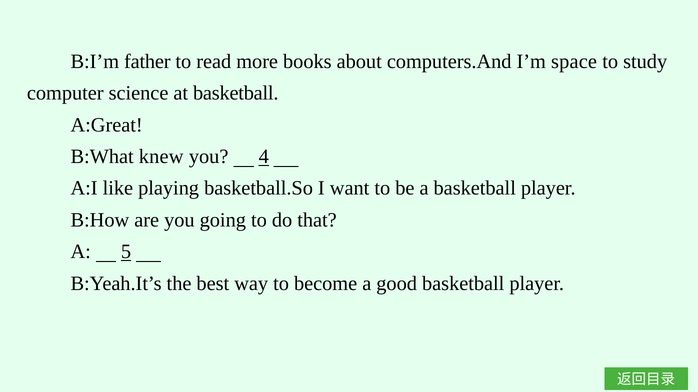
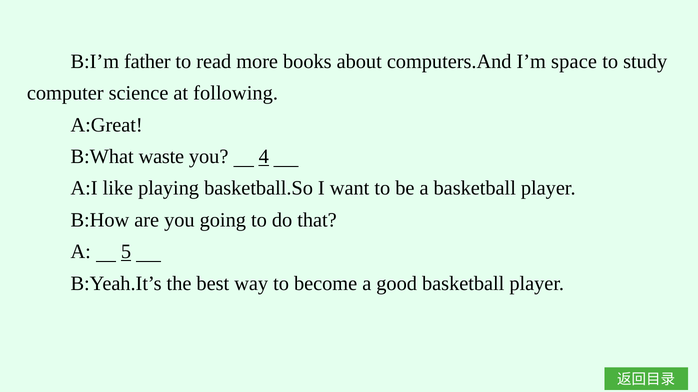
at basketball: basketball -> following
knew: knew -> waste
